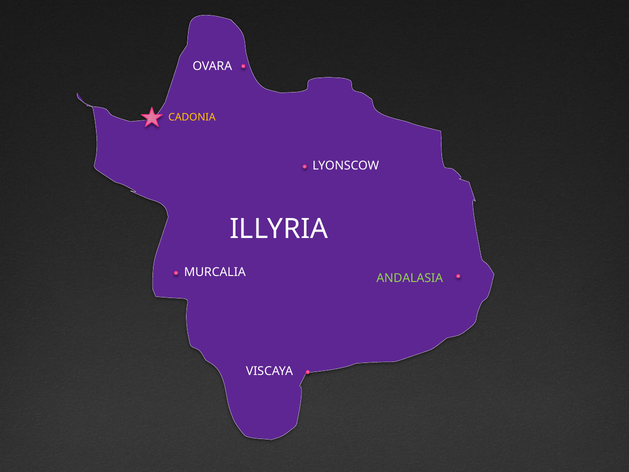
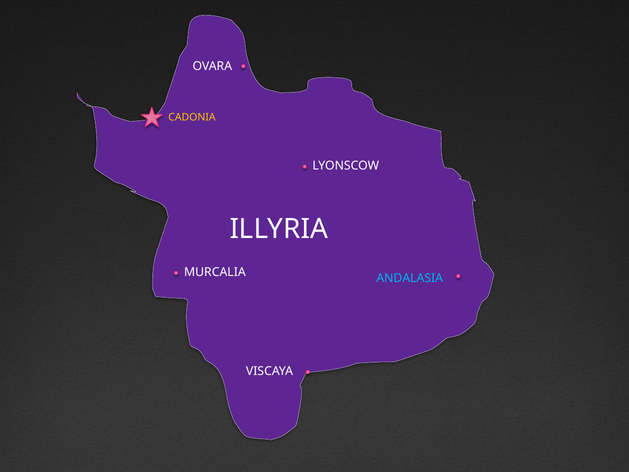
ANDALASIA colour: light green -> light blue
